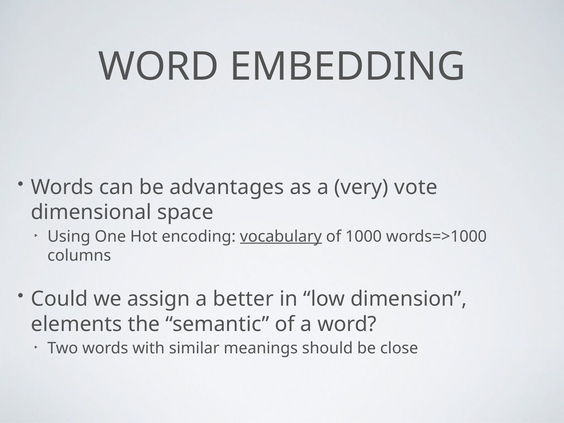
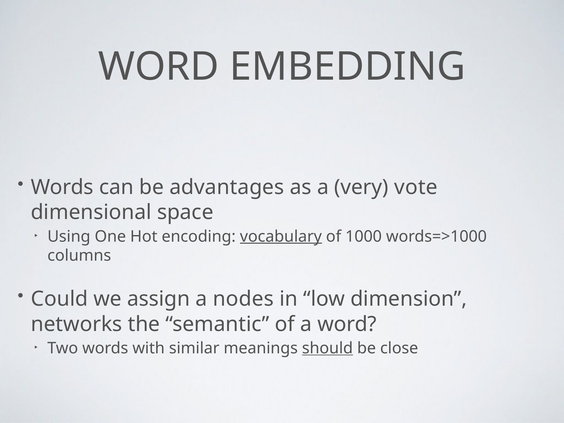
better: better -> nodes
elements: elements -> networks
should underline: none -> present
